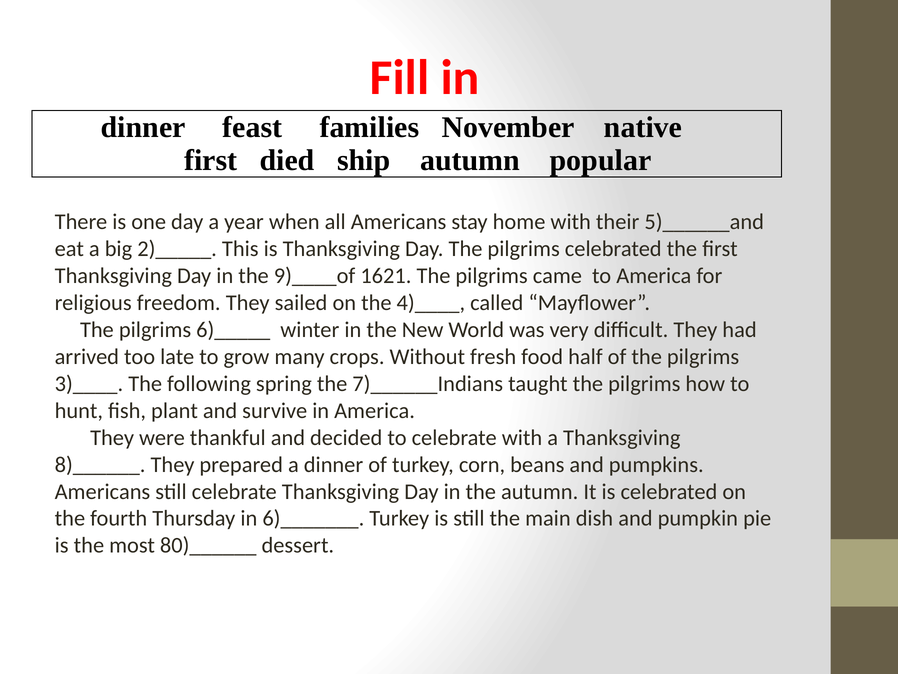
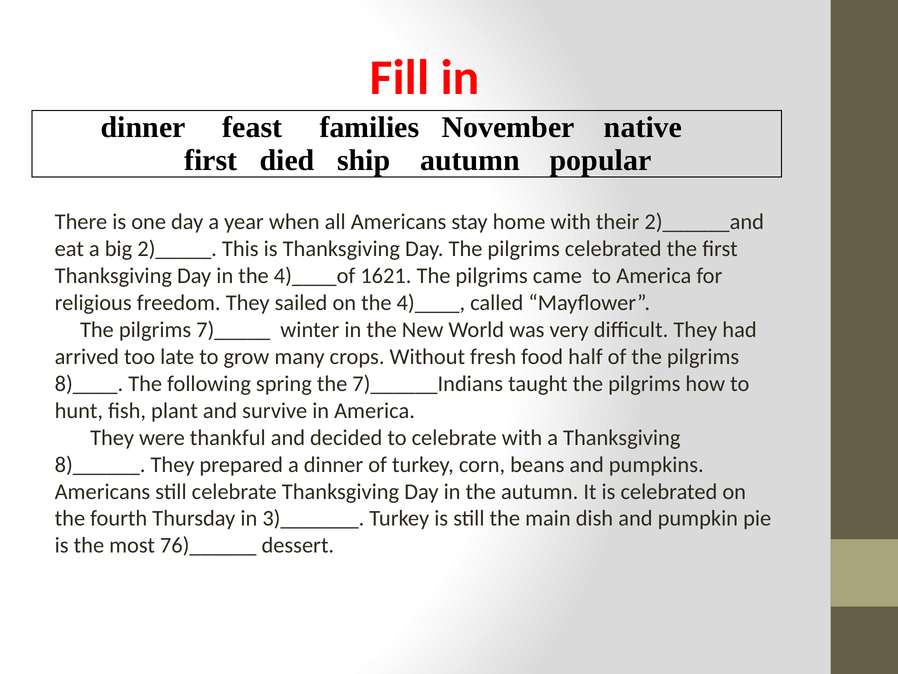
5)______and: 5)______and -> 2)______and
9)____of: 9)____of -> 4)____of
6)_____: 6)_____ -> 7)_____
3)____: 3)____ -> 8)____
6)_______: 6)_______ -> 3)_______
80)______: 80)______ -> 76)______
